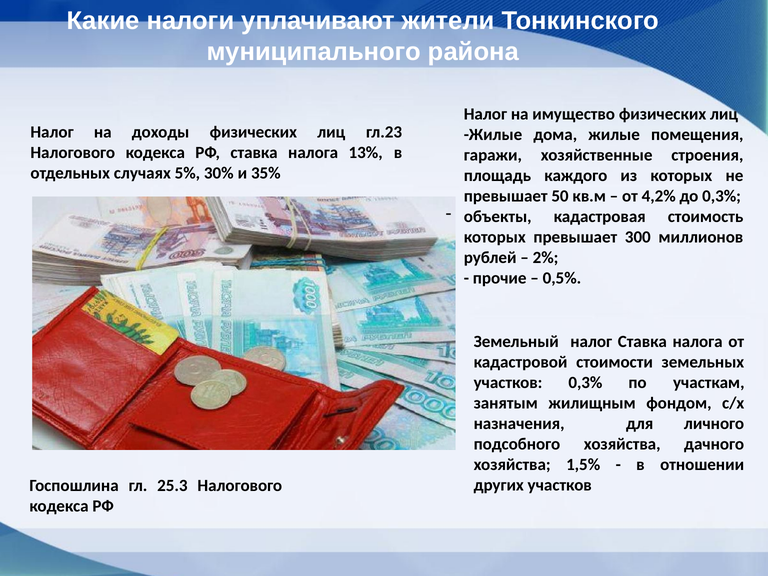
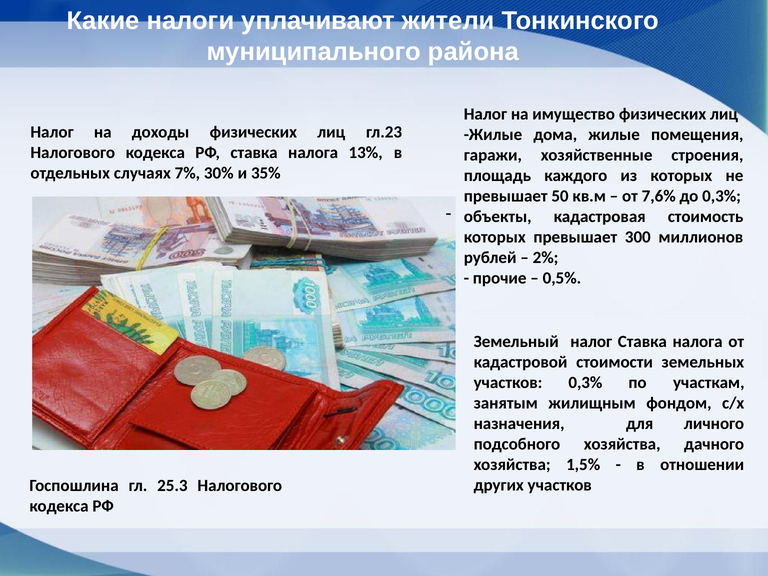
5%: 5% -> 7%
4,2%: 4,2% -> 7,6%
